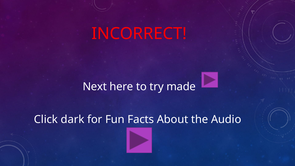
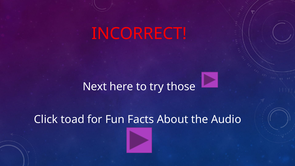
made: made -> those
dark: dark -> toad
